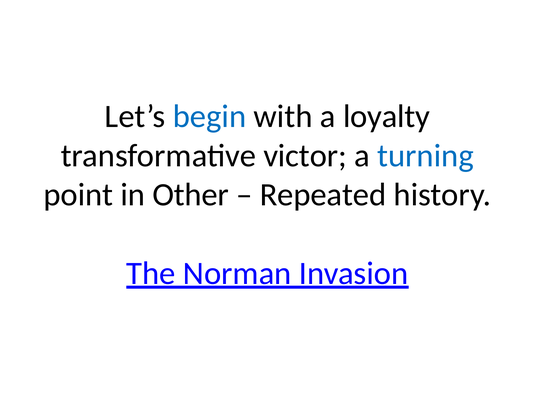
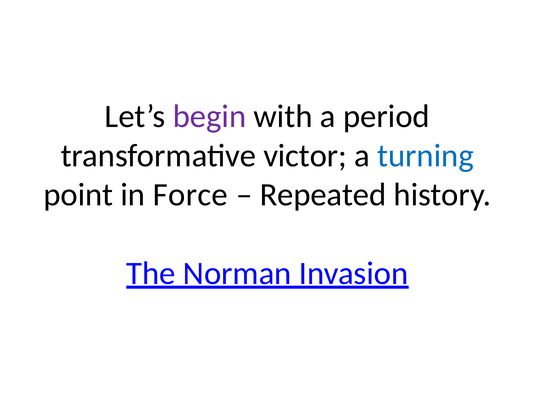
begin colour: blue -> purple
loyalty: loyalty -> period
Other: Other -> Force
